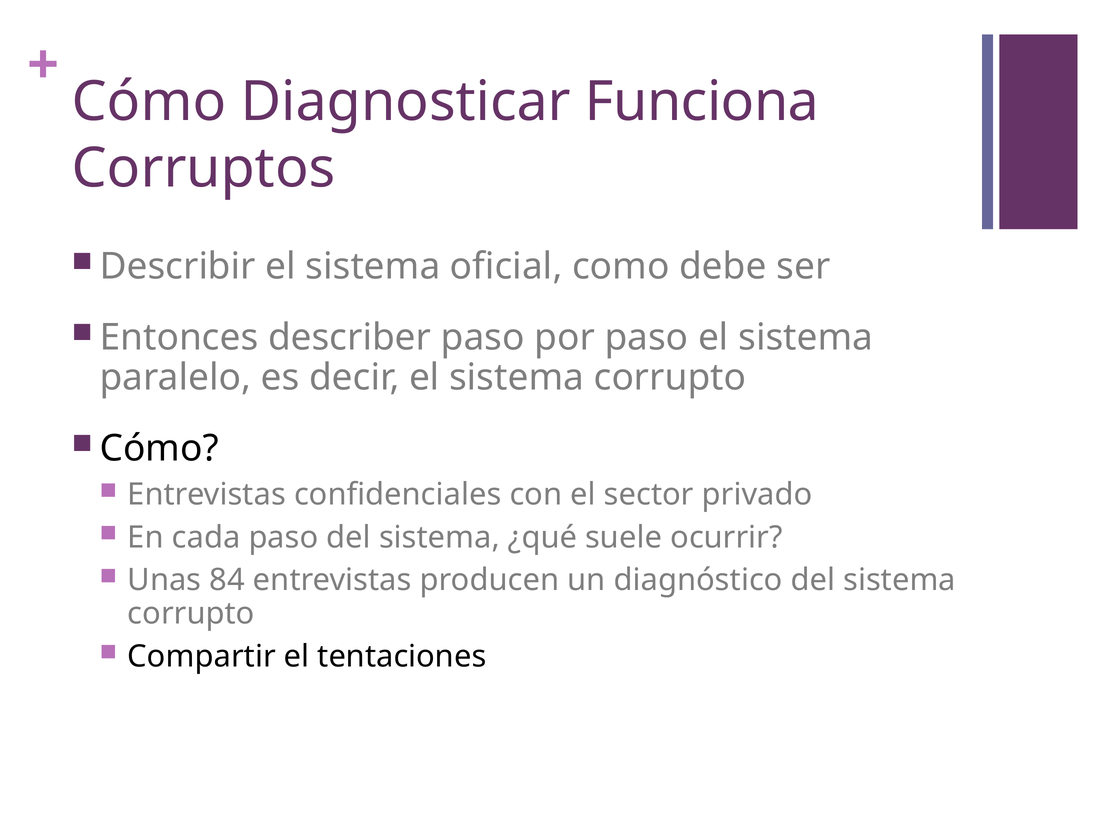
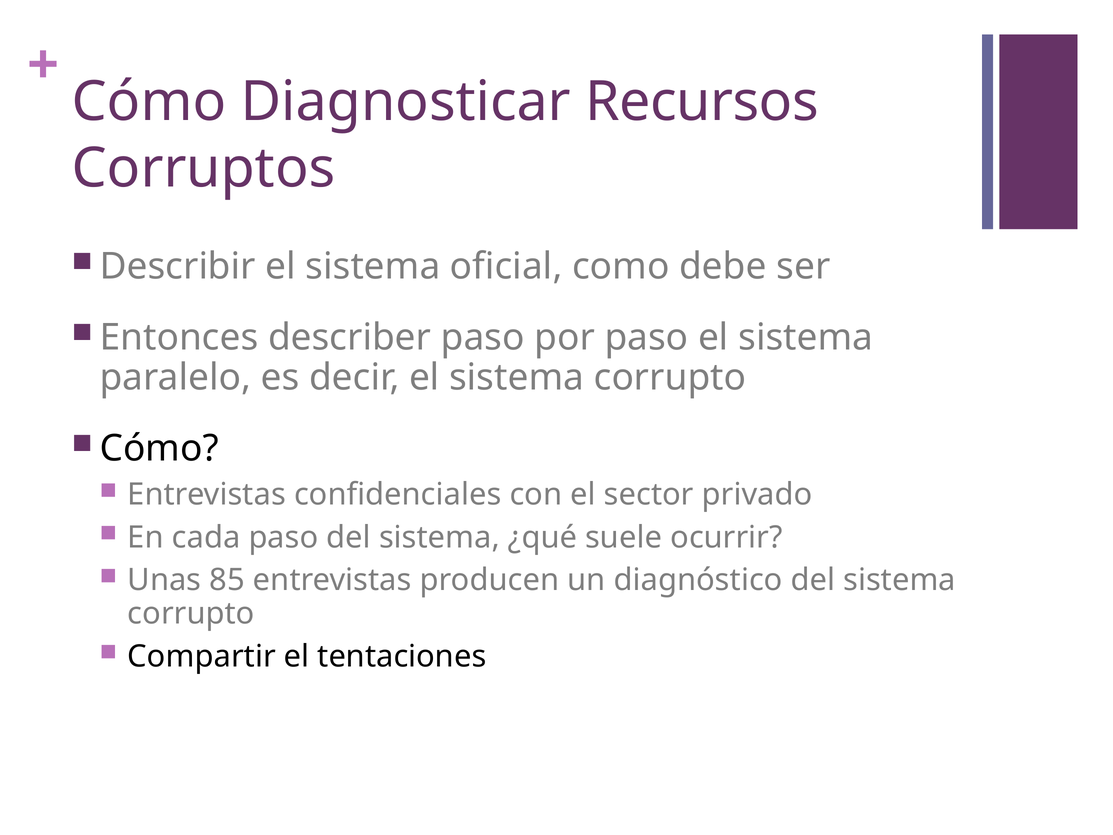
Funciona: Funciona -> Recursos
84: 84 -> 85
